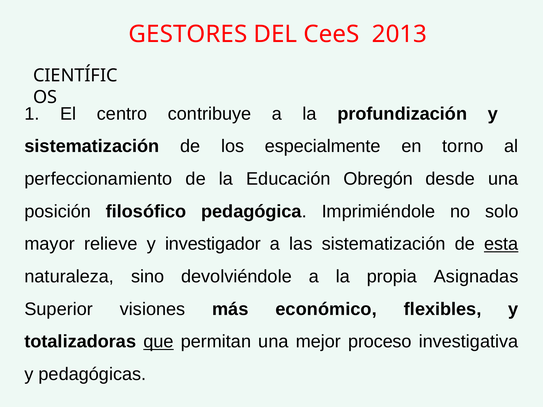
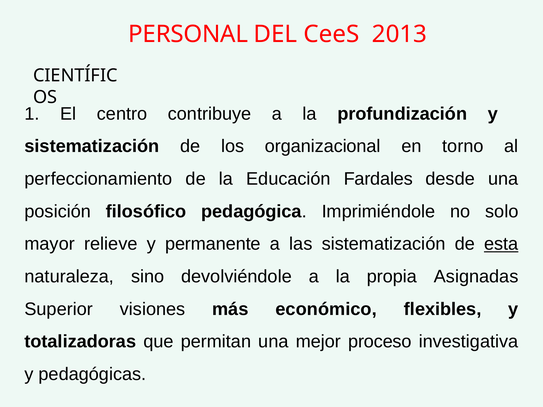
GESTORES: GESTORES -> PERSONAL
especialmente: especialmente -> organizacional
Obregón: Obregón -> Fardales
investigador: investigador -> permanente
que underline: present -> none
